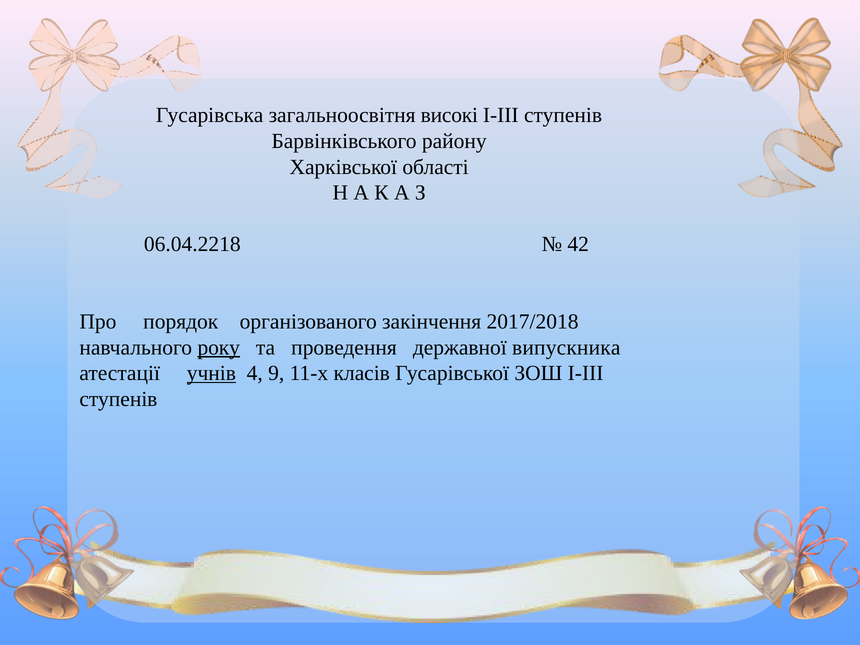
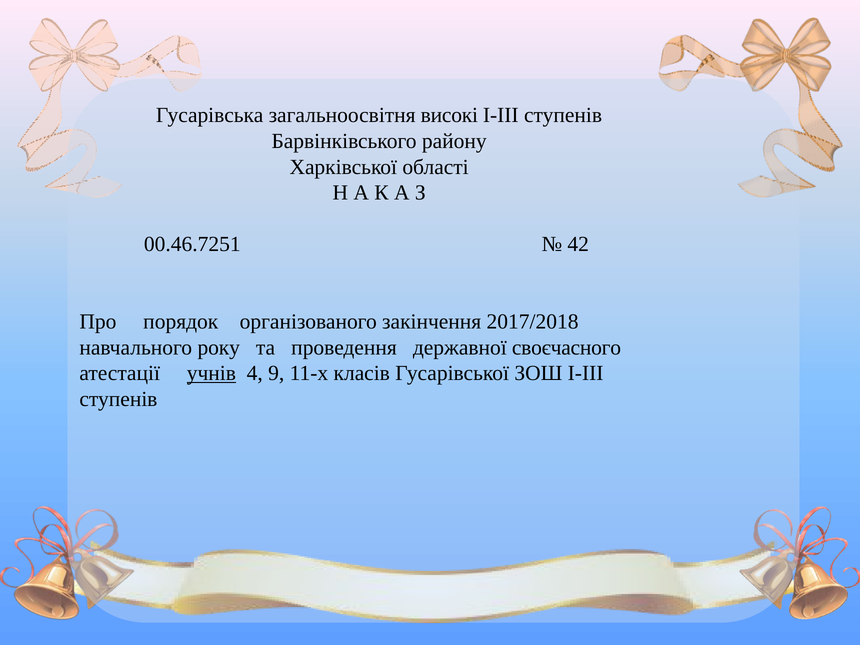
06.04.2218: 06.04.2218 -> 00.46.7251
року underline: present -> none
випускника: випускника -> своєчасного
